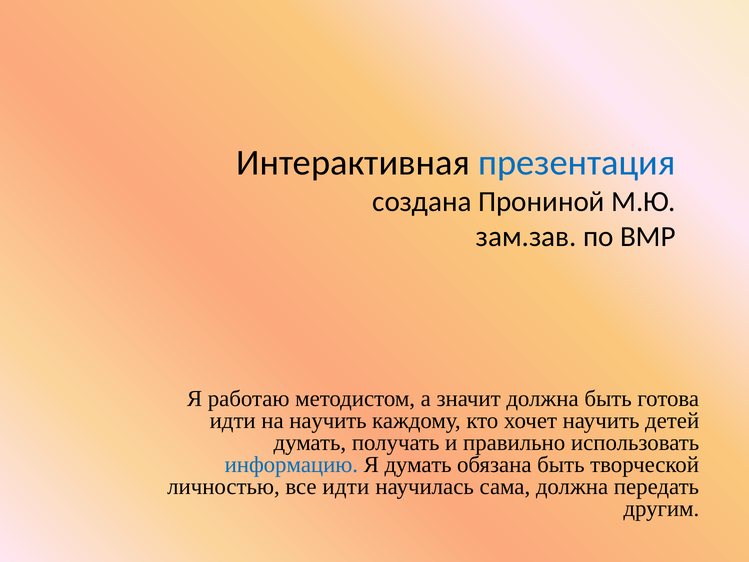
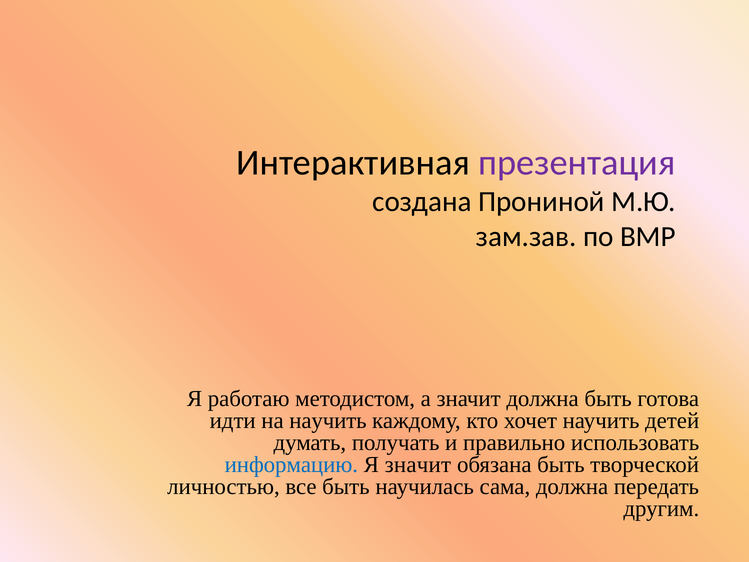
презентация colour: blue -> purple
Я думать: думать -> значит
все идти: идти -> быть
